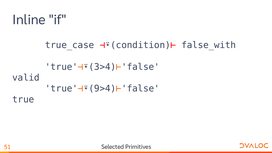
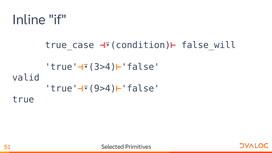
false_with: false_with -> false_will
